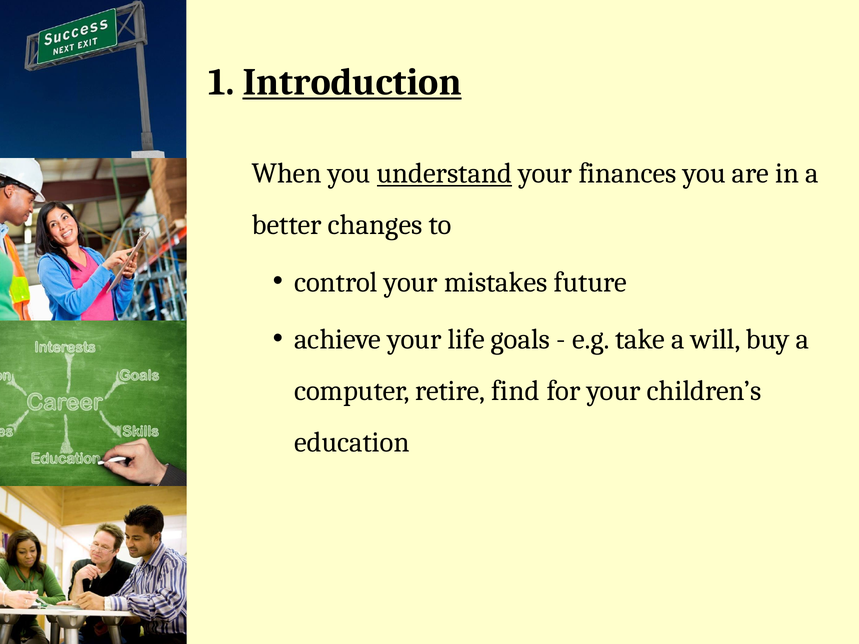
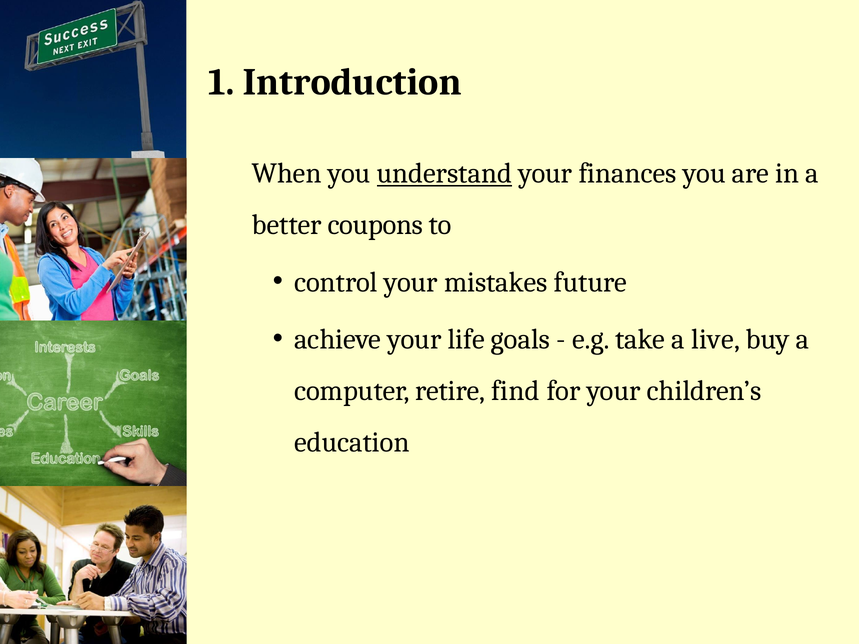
Introduction underline: present -> none
changes: changes -> coupons
will: will -> live
